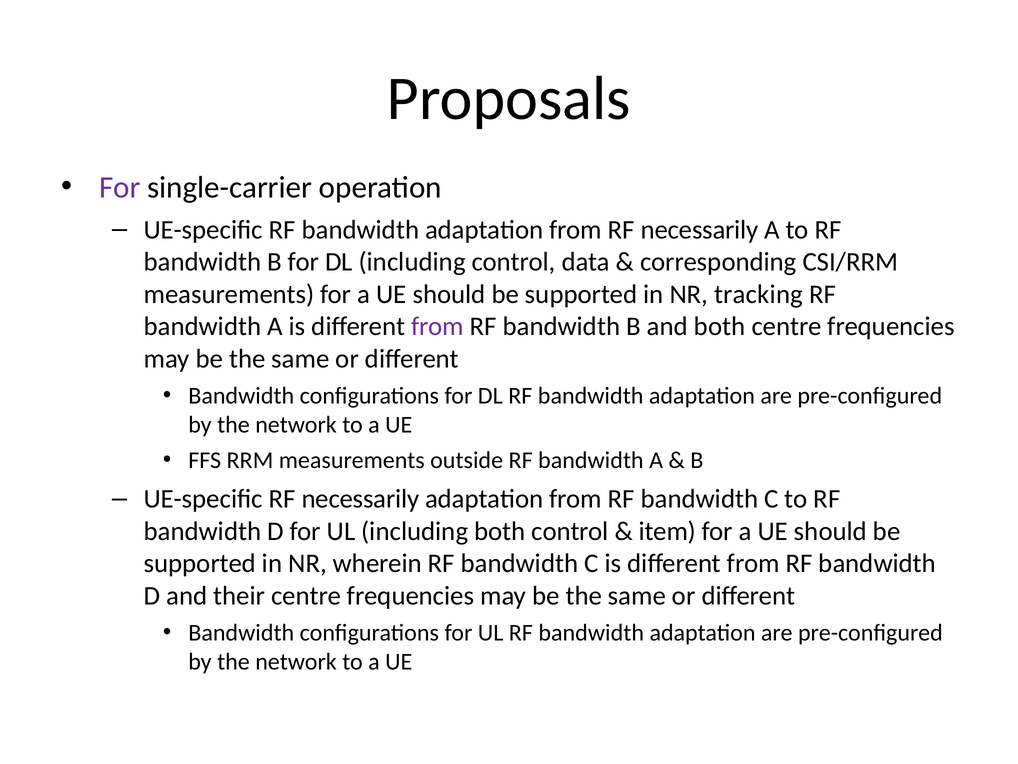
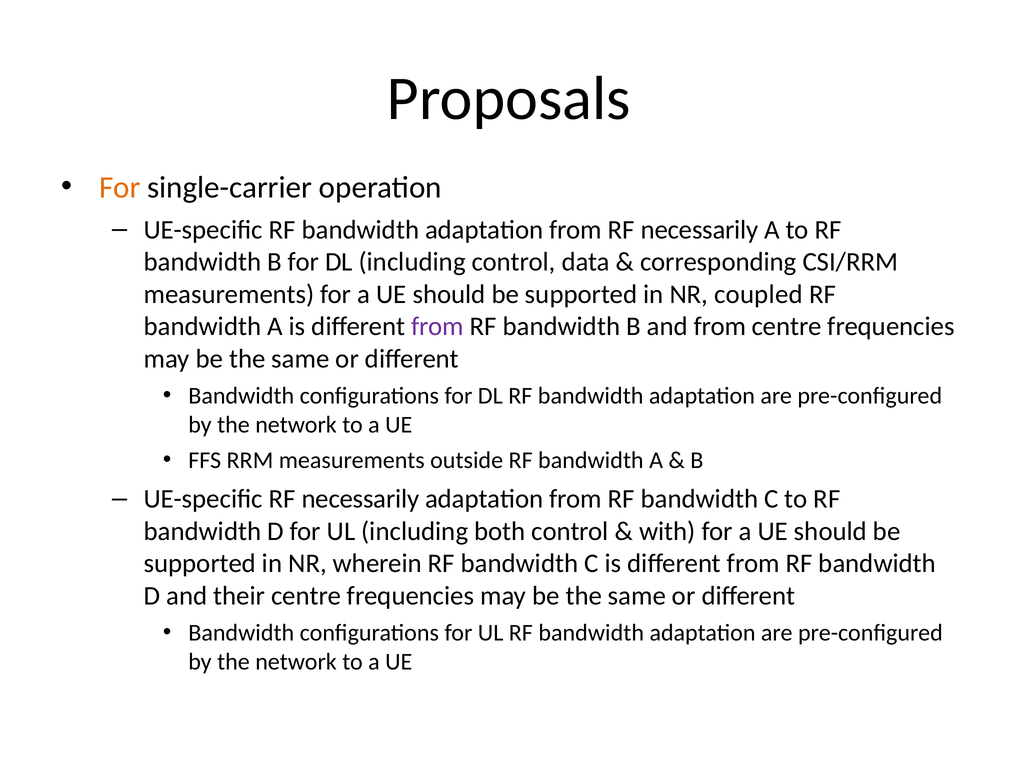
For at (120, 187) colour: purple -> orange
tracking: tracking -> coupled
and both: both -> from
item: item -> with
